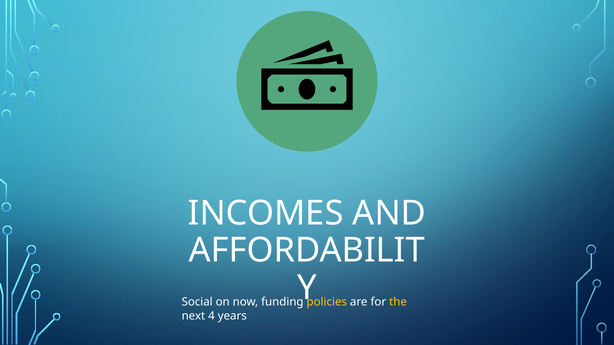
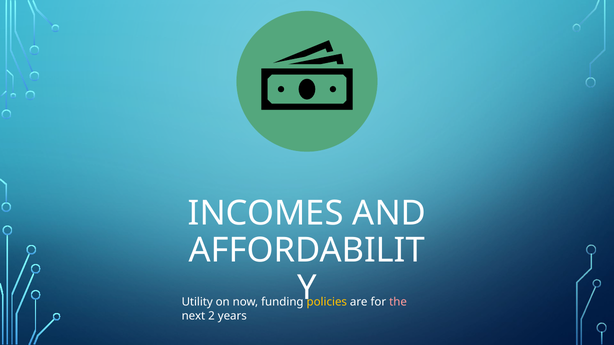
Social: Social -> Utility
the colour: yellow -> pink
4: 4 -> 2
